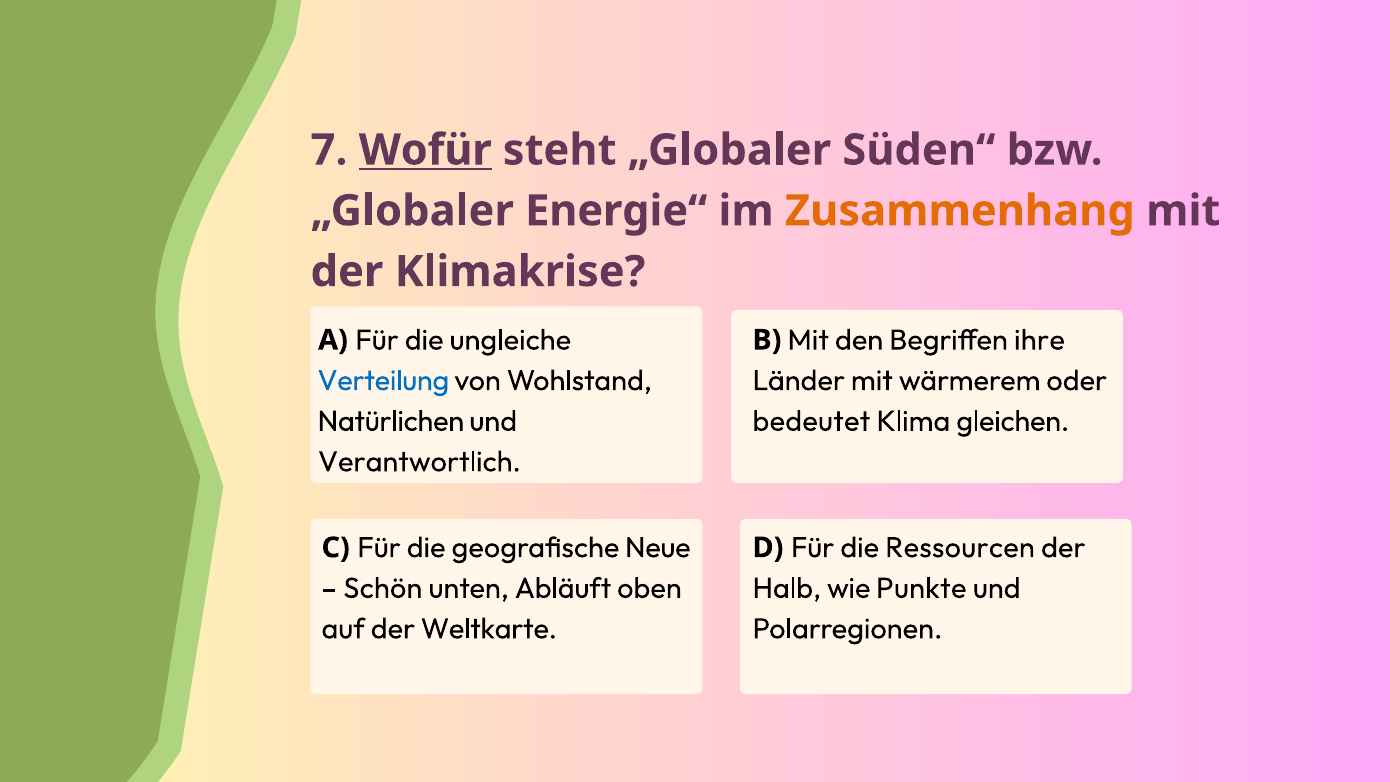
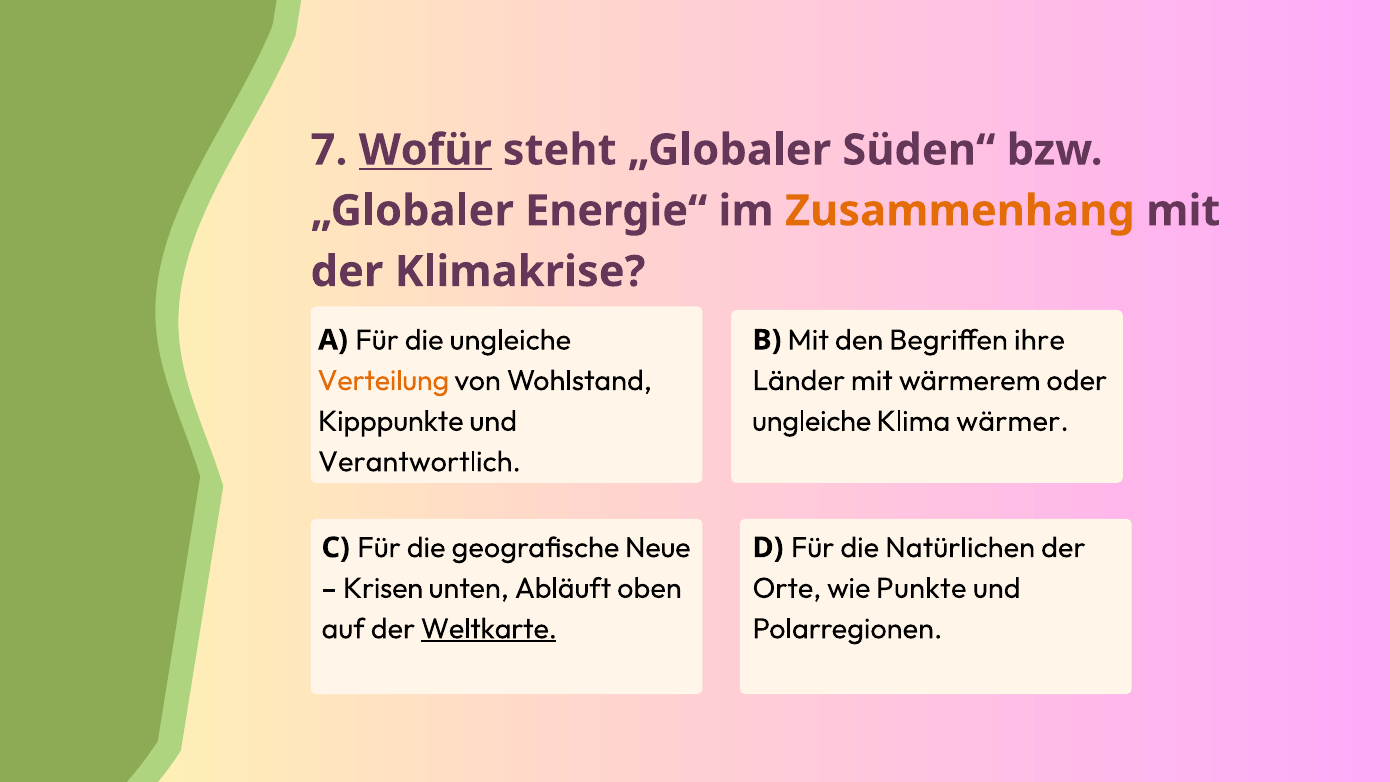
Verteilung colour: blue -> orange
Natürlichen: Natürlichen -> Kipppunkte
bedeutet at (811, 421): bedeutet -> ungleiche
gleichen: gleichen -> wärmer
Ressourcen: Ressourcen -> Natürlichen
Schön: Schön -> Krisen
Halb: Halb -> Orte
Weltkarte underline: none -> present
